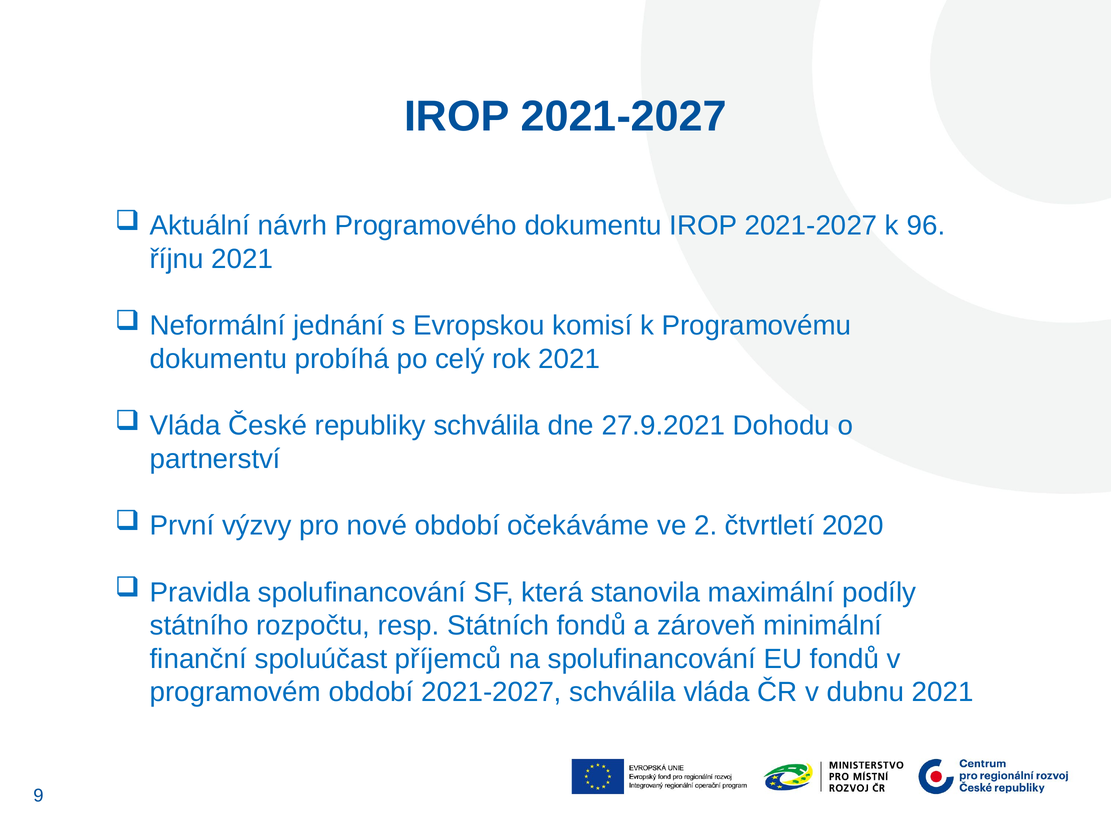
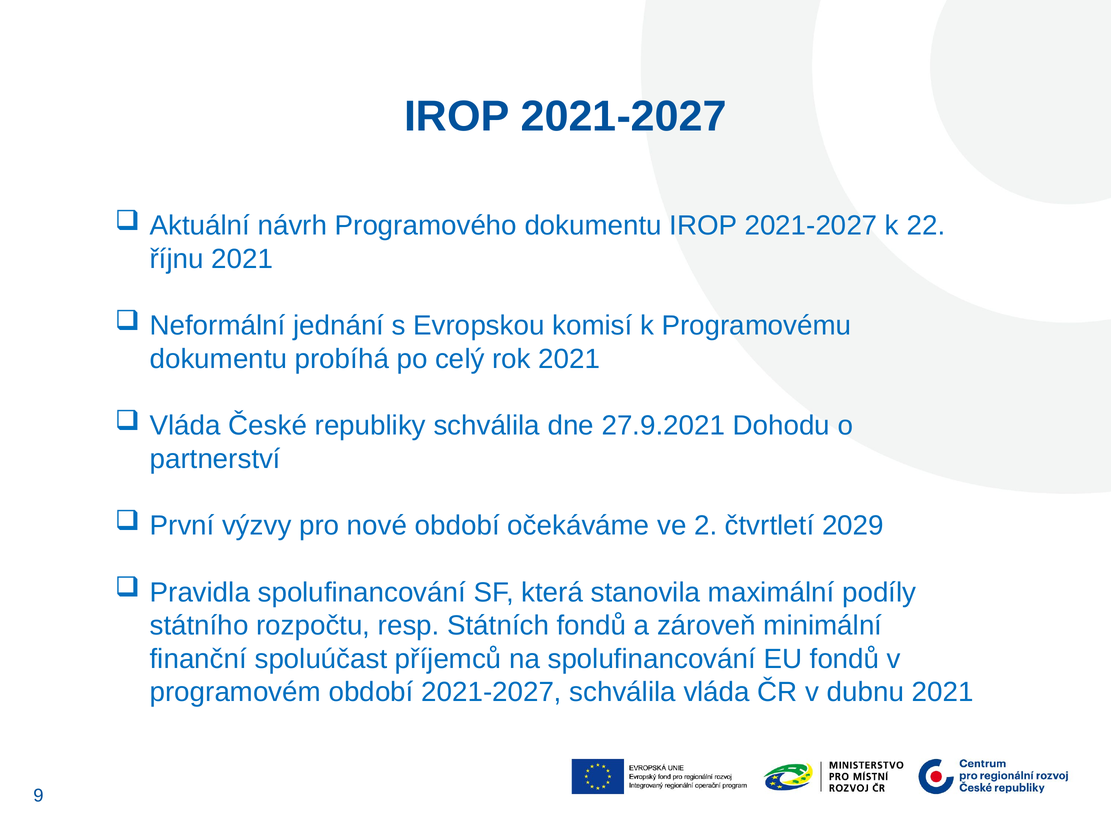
96: 96 -> 22
2020: 2020 -> 2029
